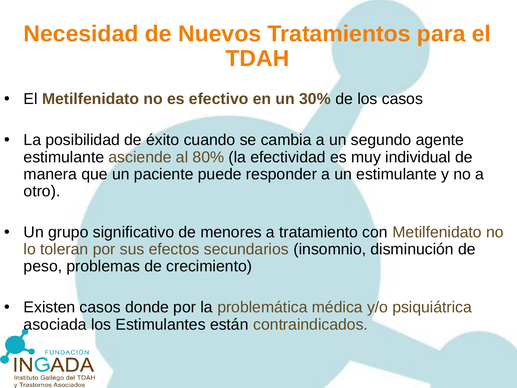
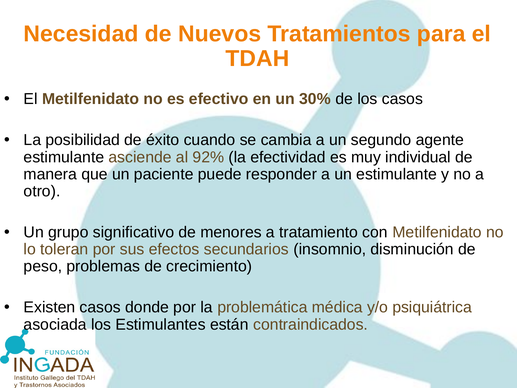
80%: 80% -> 92%
